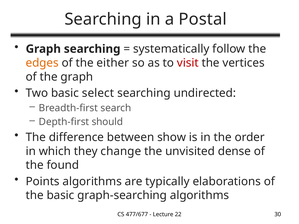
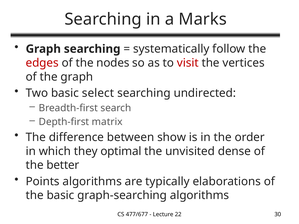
Postal: Postal -> Marks
edges colour: orange -> red
either: either -> nodes
should: should -> matrix
change: change -> optimal
found: found -> better
